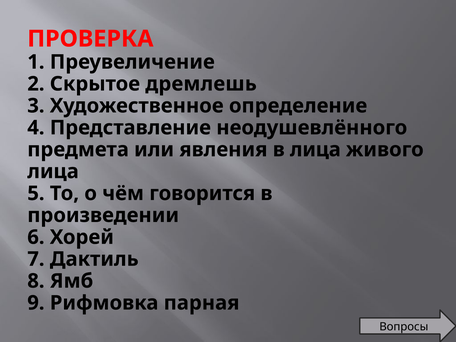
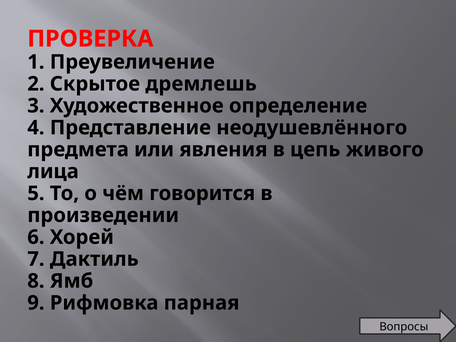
в лица: лица -> цепь
